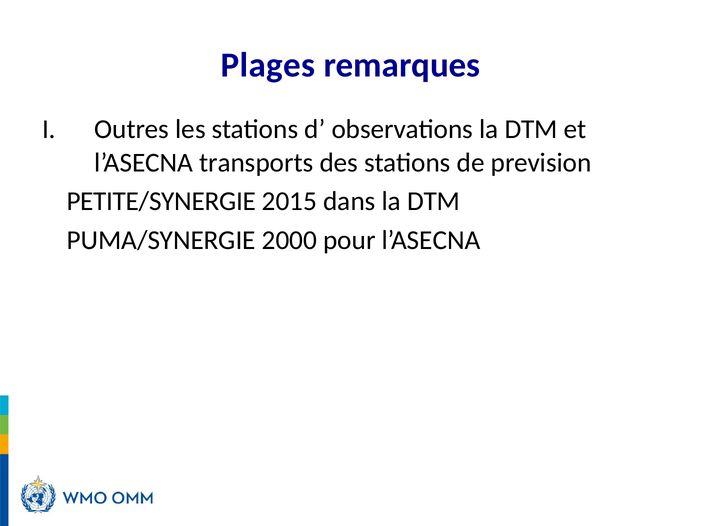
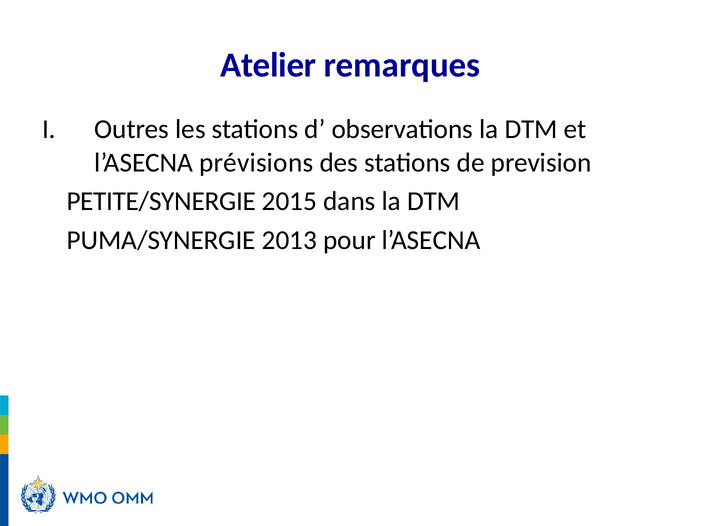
Plages: Plages -> Atelier
transports: transports -> prévisions
2000: 2000 -> 2013
